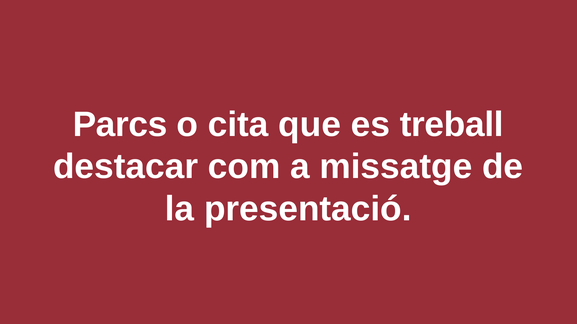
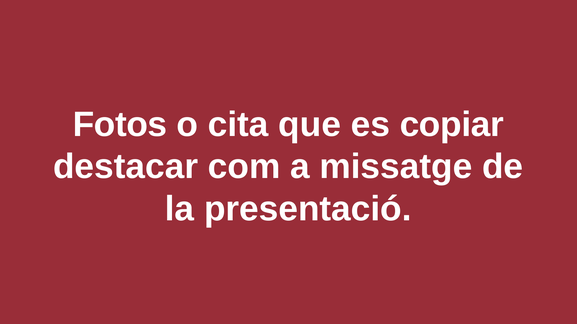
Parcs: Parcs -> Fotos
treball: treball -> copiar
